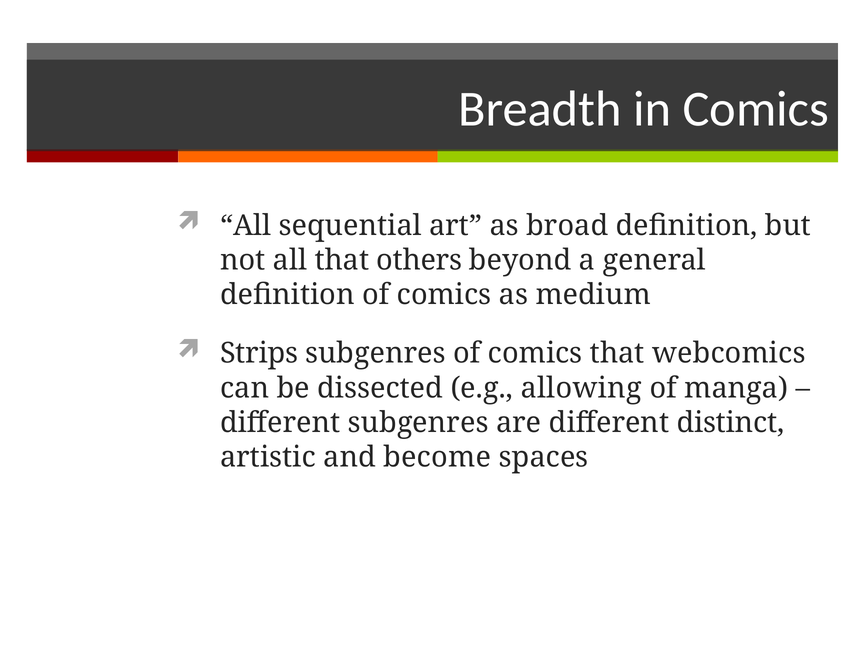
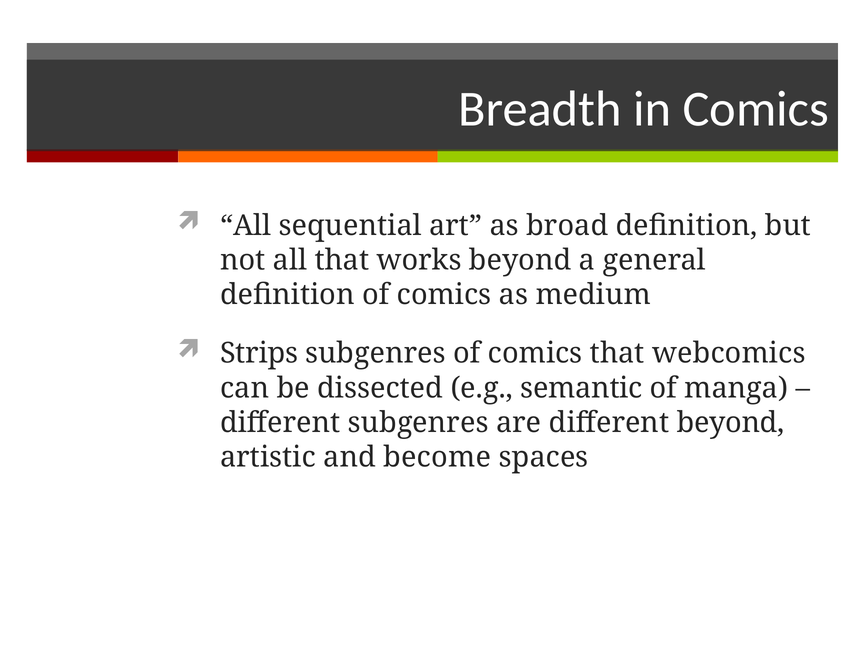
others: others -> works
allowing: allowing -> semantic
different distinct: distinct -> beyond
